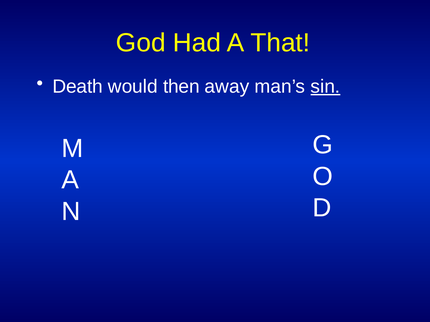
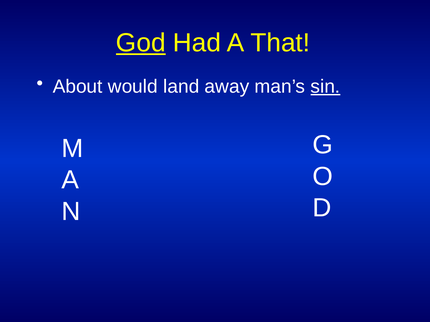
God underline: none -> present
Death: Death -> About
then: then -> land
